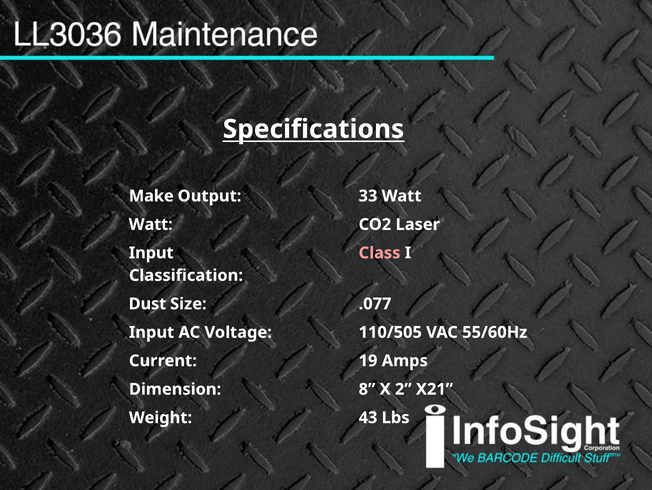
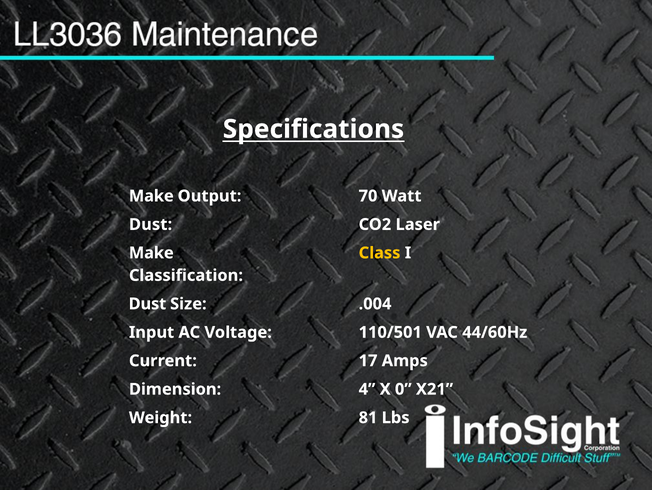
33: 33 -> 70
Watt at (151, 224): Watt -> Dust
Input at (151, 253): Input -> Make
Class colour: pink -> yellow
.077: .077 -> .004
110/505: 110/505 -> 110/501
55/60Hz: 55/60Hz -> 44/60Hz
19: 19 -> 17
8: 8 -> 4
2: 2 -> 0
43: 43 -> 81
